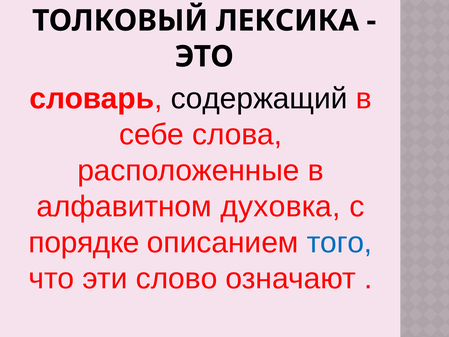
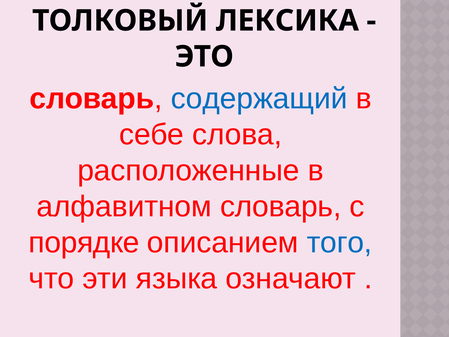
содержащий colour: black -> blue
алфавитном духовка: духовка -> словарь
слово: слово -> языка
